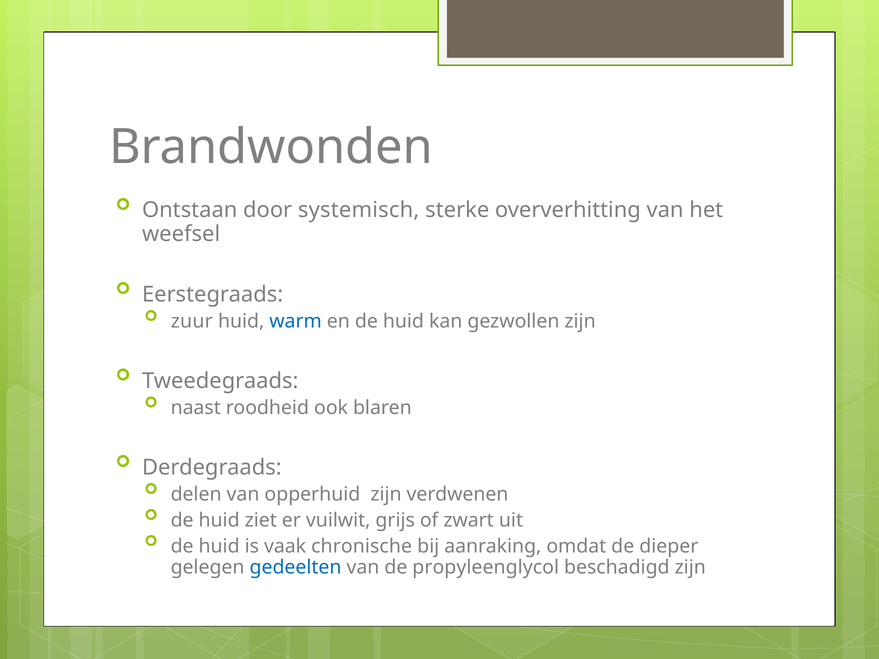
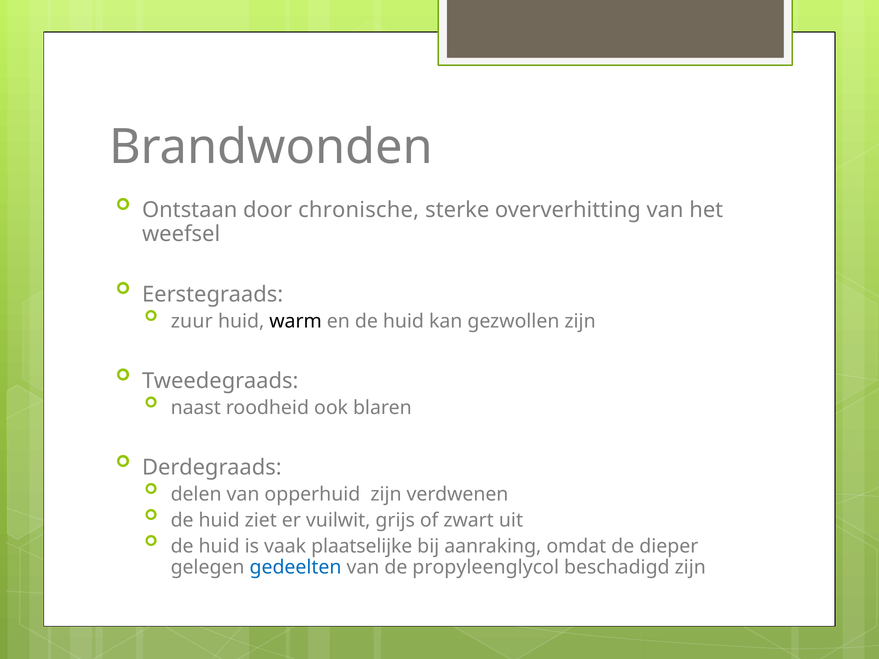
systemisch: systemisch -> chronische
warm colour: blue -> black
chronische: chronische -> plaatselijke
